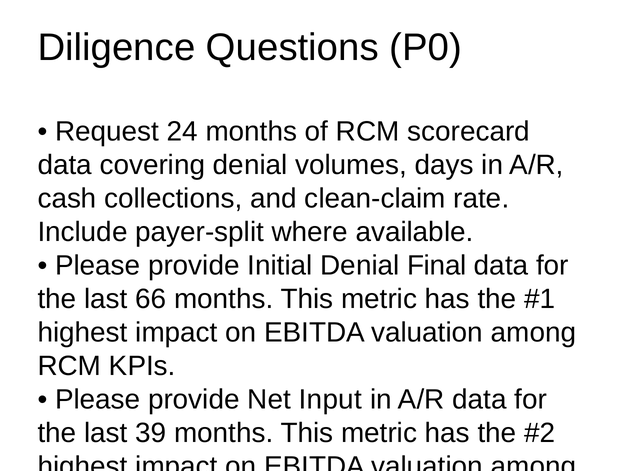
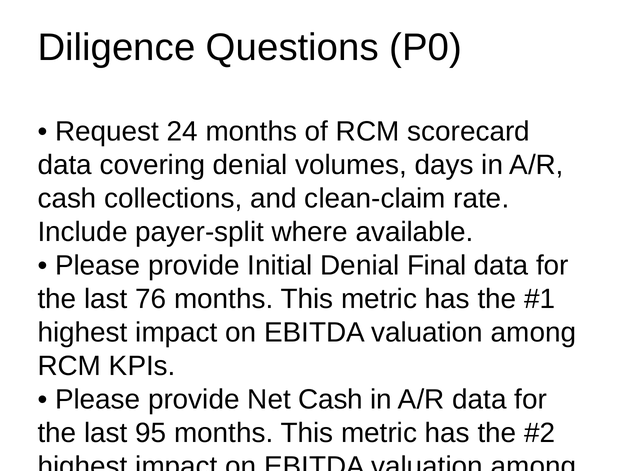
66: 66 -> 76
Net Input: Input -> Cash
39: 39 -> 95
